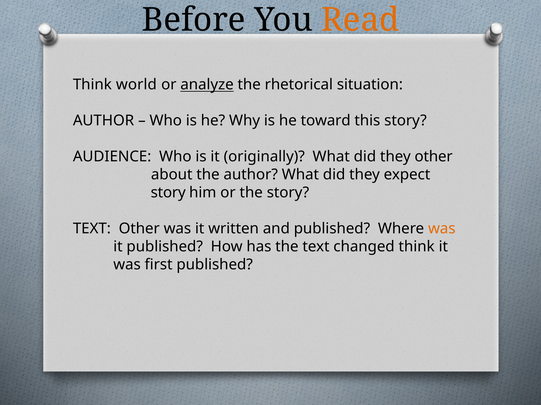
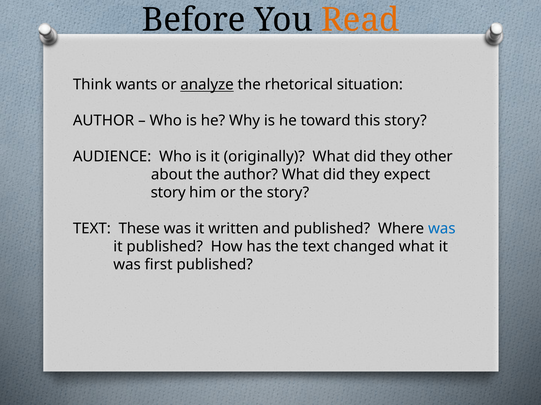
world: world -> wants
TEXT Other: Other -> These
was at (442, 229) colour: orange -> blue
changed think: think -> what
